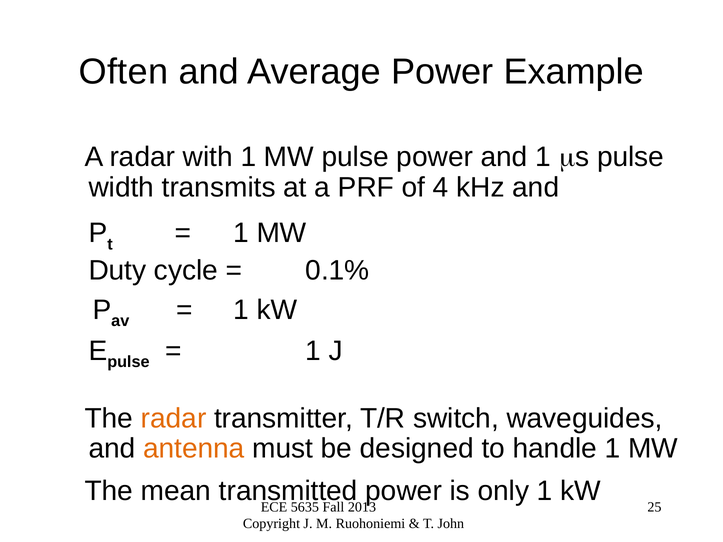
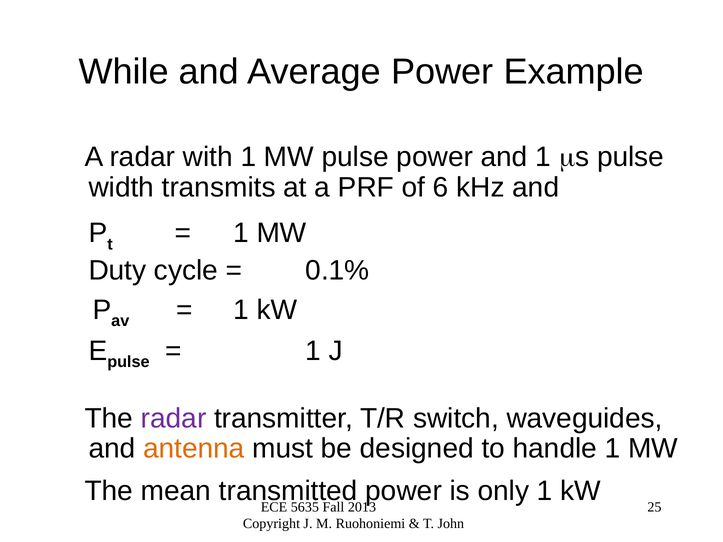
Often: Often -> While
4: 4 -> 6
radar at (174, 419) colour: orange -> purple
